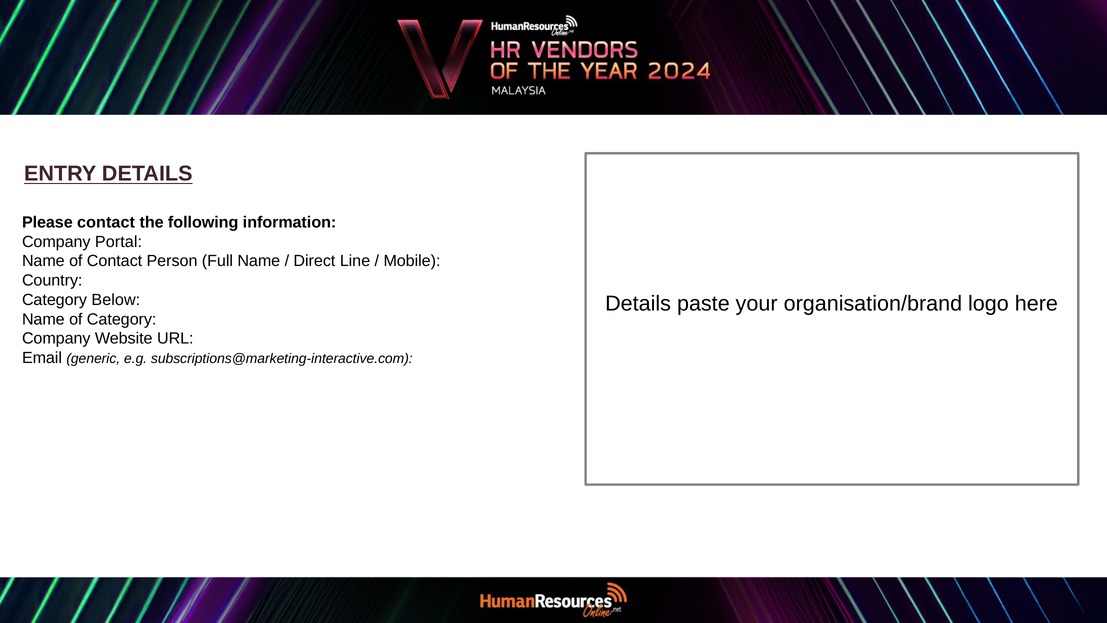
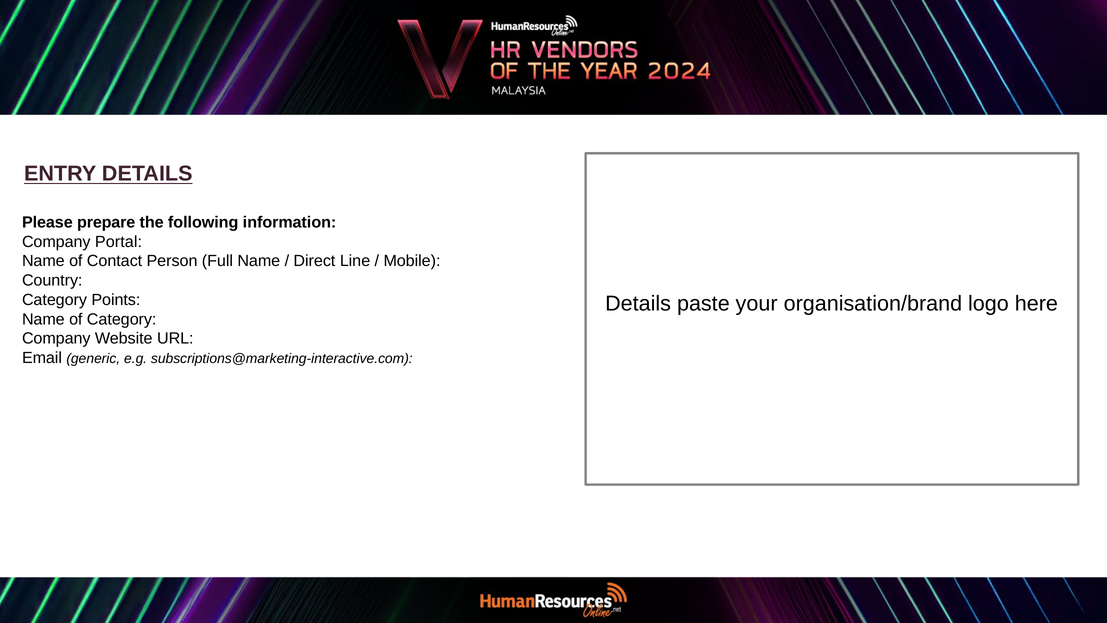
Please contact: contact -> prepare
Below: Below -> Points
